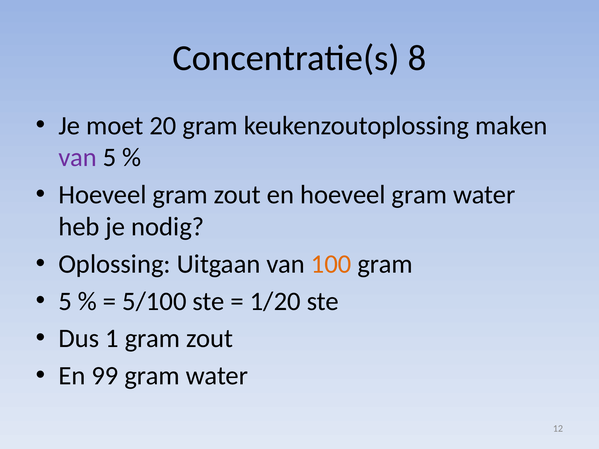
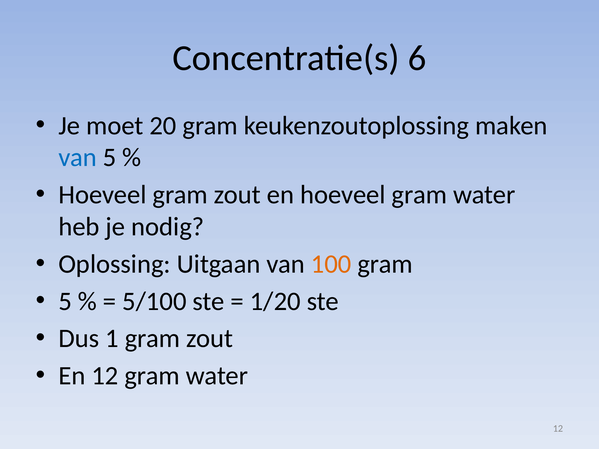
8: 8 -> 6
van at (78, 158) colour: purple -> blue
En 99: 99 -> 12
